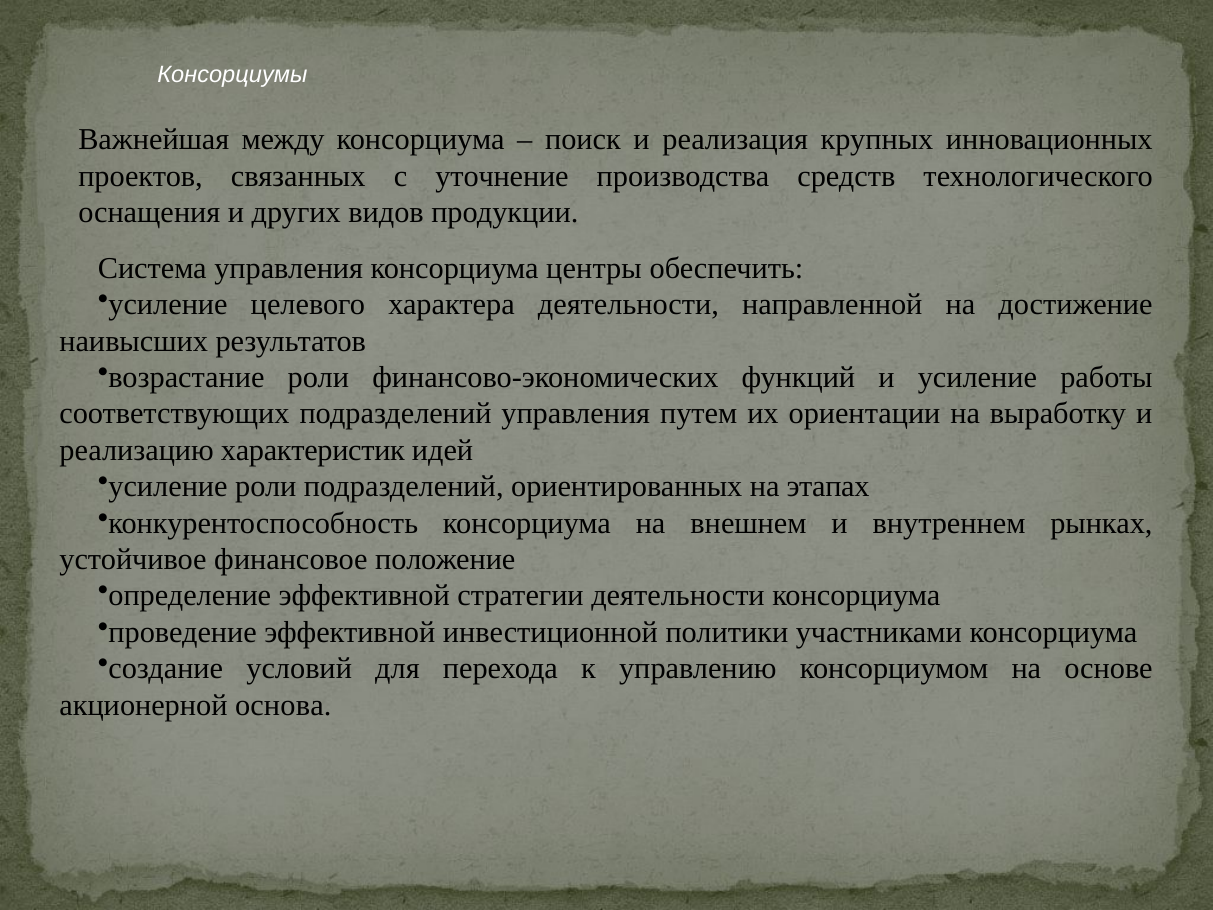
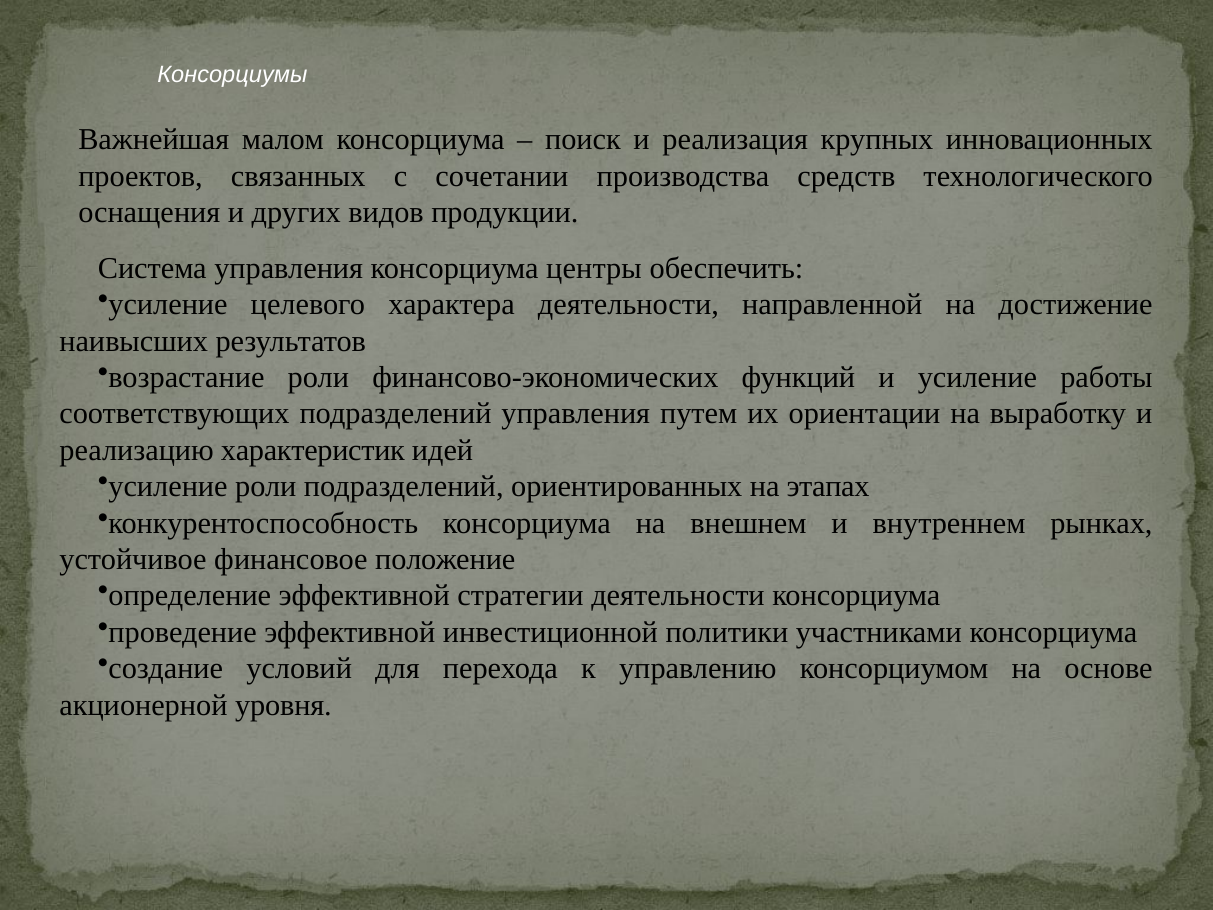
между: между -> малом
уточнение: уточнение -> сочетании
основа: основа -> уровня
